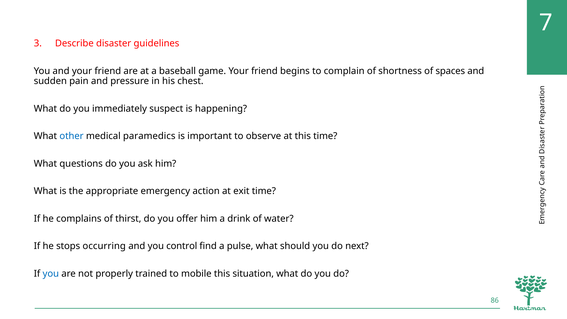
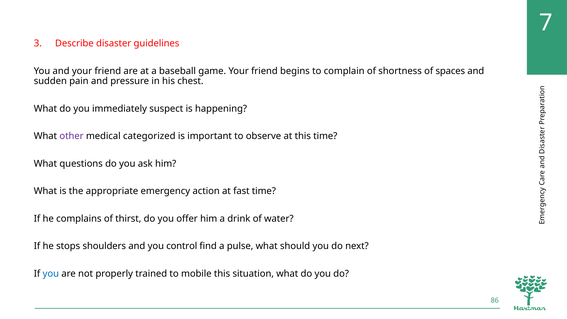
other colour: blue -> purple
paramedics: paramedics -> categorized
exit: exit -> fast
occurring: occurring -> shoulders
